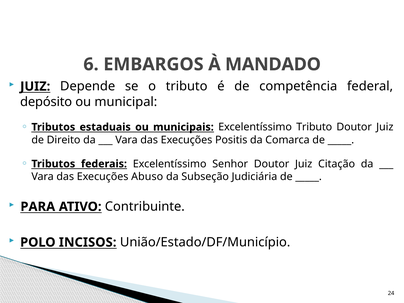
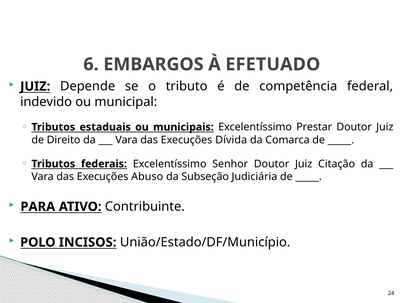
MANDADO: MANDADO -> EFETUADO
depósito: depósito -> indevido
Excelentíssimo Tributo: Tributo -> Prestar
Positis: Positis -> Dívida
